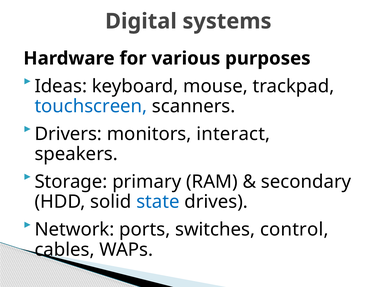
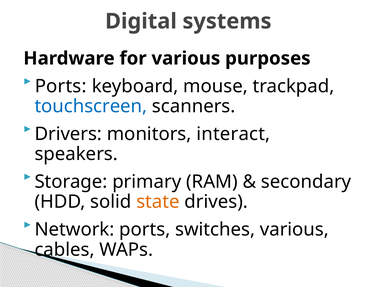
Ideas at (61, 86): Ideas -> Ports
state colour: blue -> orange
switches control: control -> various
